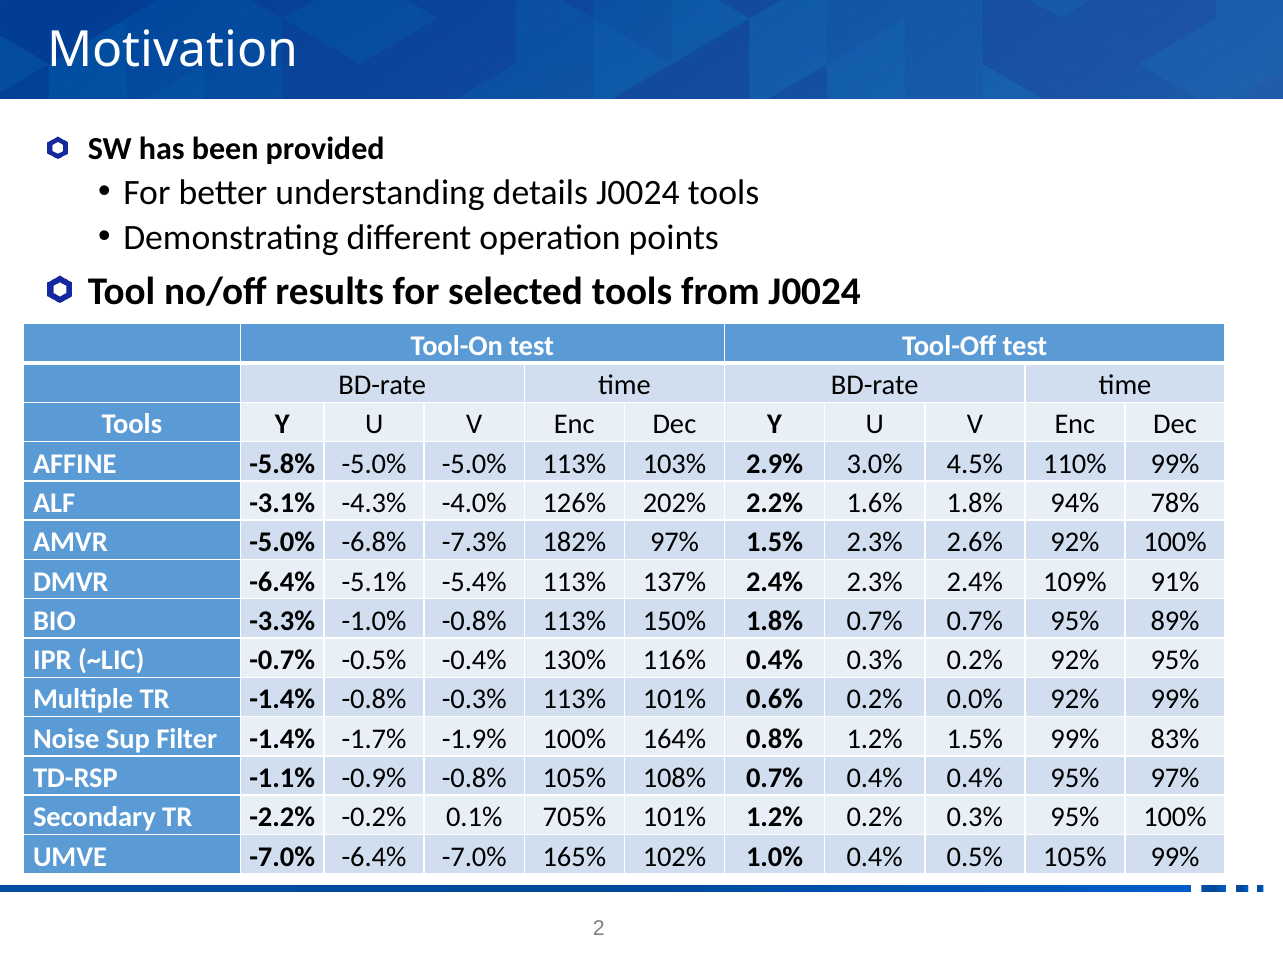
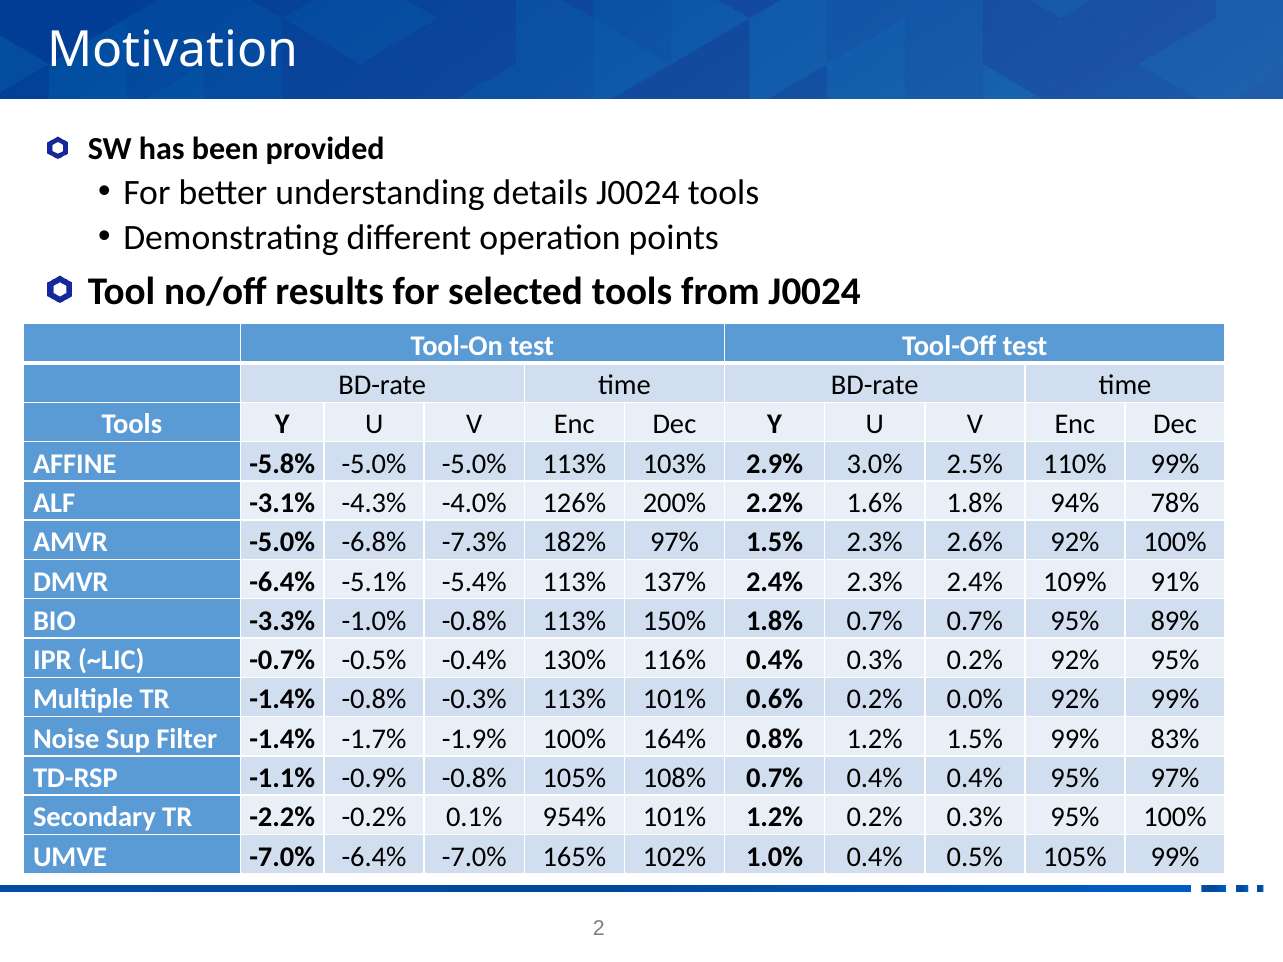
4.5%: 4.5% -> 2.5%
202%: 202% -> 200%
705%: 705% -> 954%
